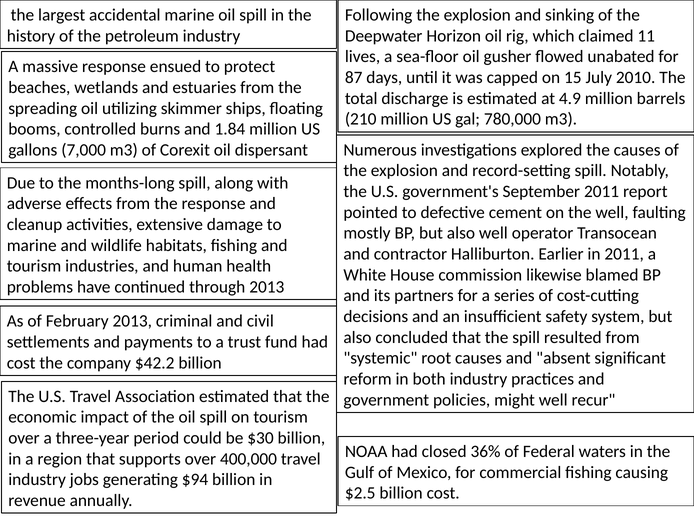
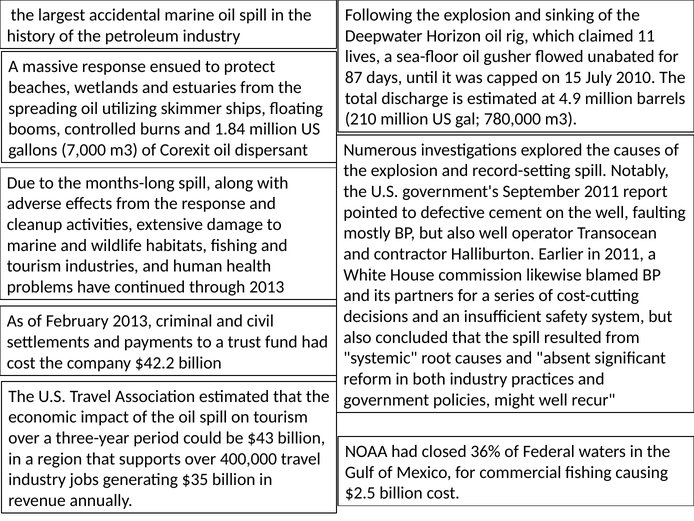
$30: $30 -> $43
$94: $94 -> $35
